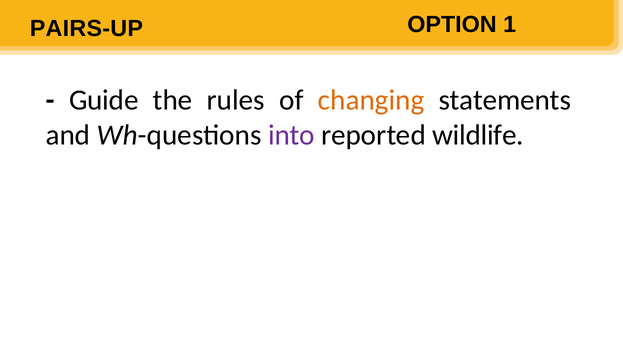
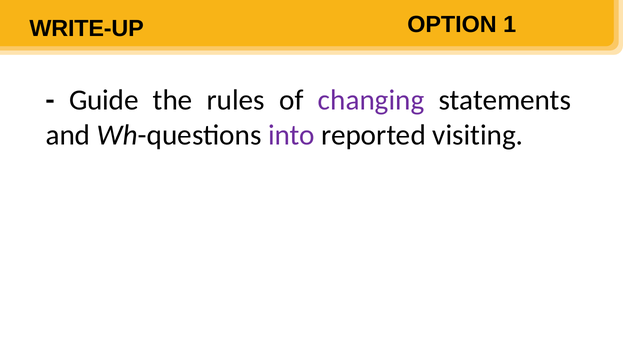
PAIRS-UP: PAIRS-UP -> WRITE-UP
changing colour: orange -> purple
wildlife: wildlife -> visiting
